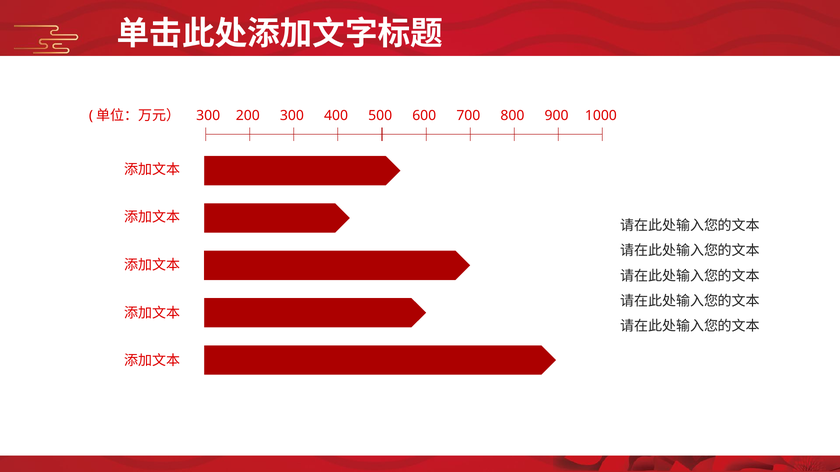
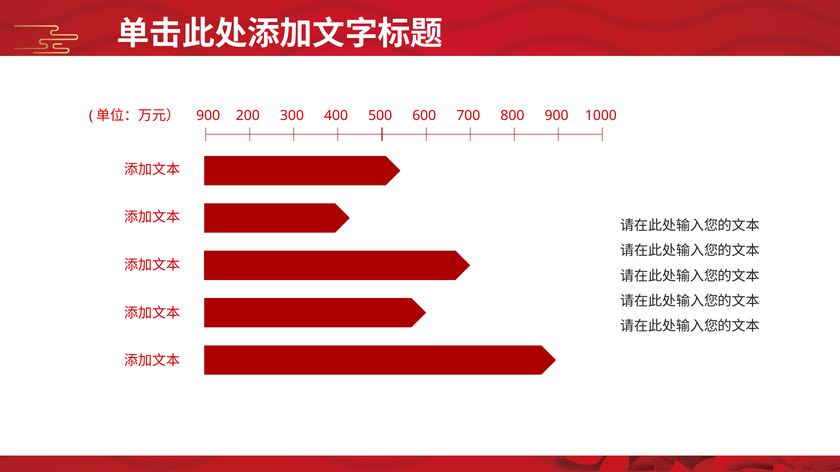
300 at (208, 116): 300 -> 900
